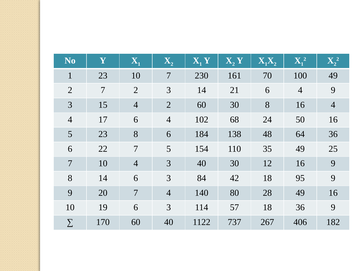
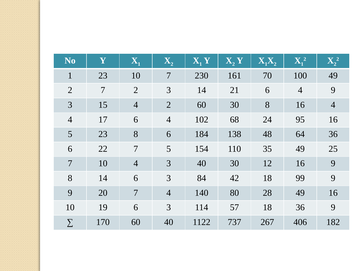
50: 50 -> 95
95: 95 -> 99
